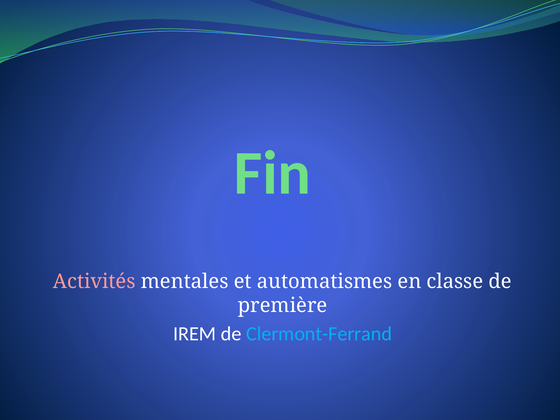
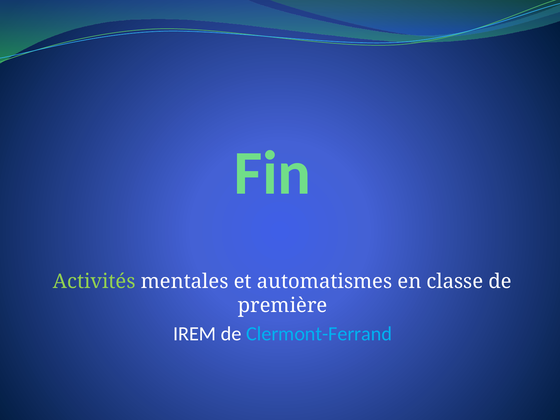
Activités colour: pink -> light green
